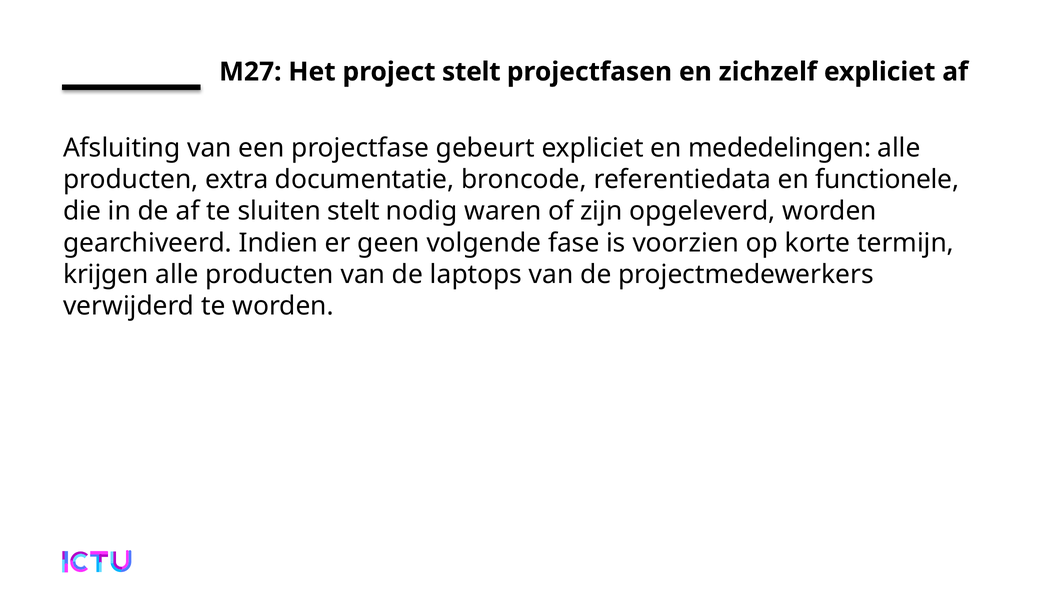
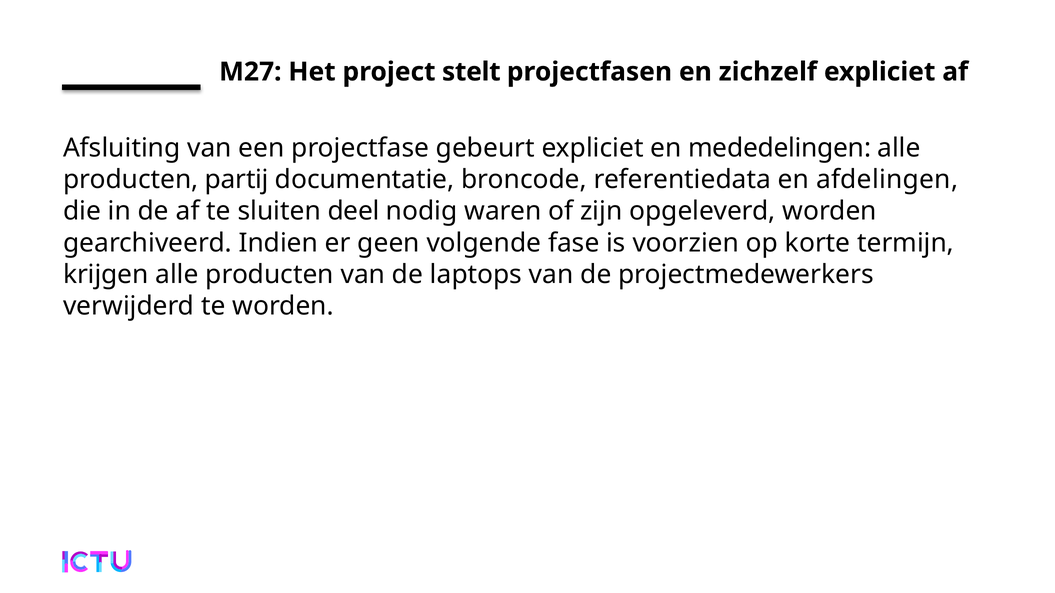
extra: extra -> partij
functionele: functionele -> afdelingen
sluiten stelt: stelt -> deel
